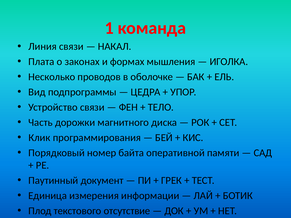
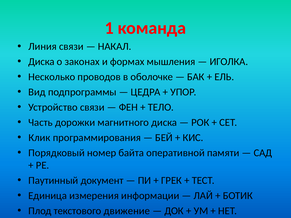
Плата at (41, 62): Плата -> Диска
отсутствие: отсутствие -> движение
